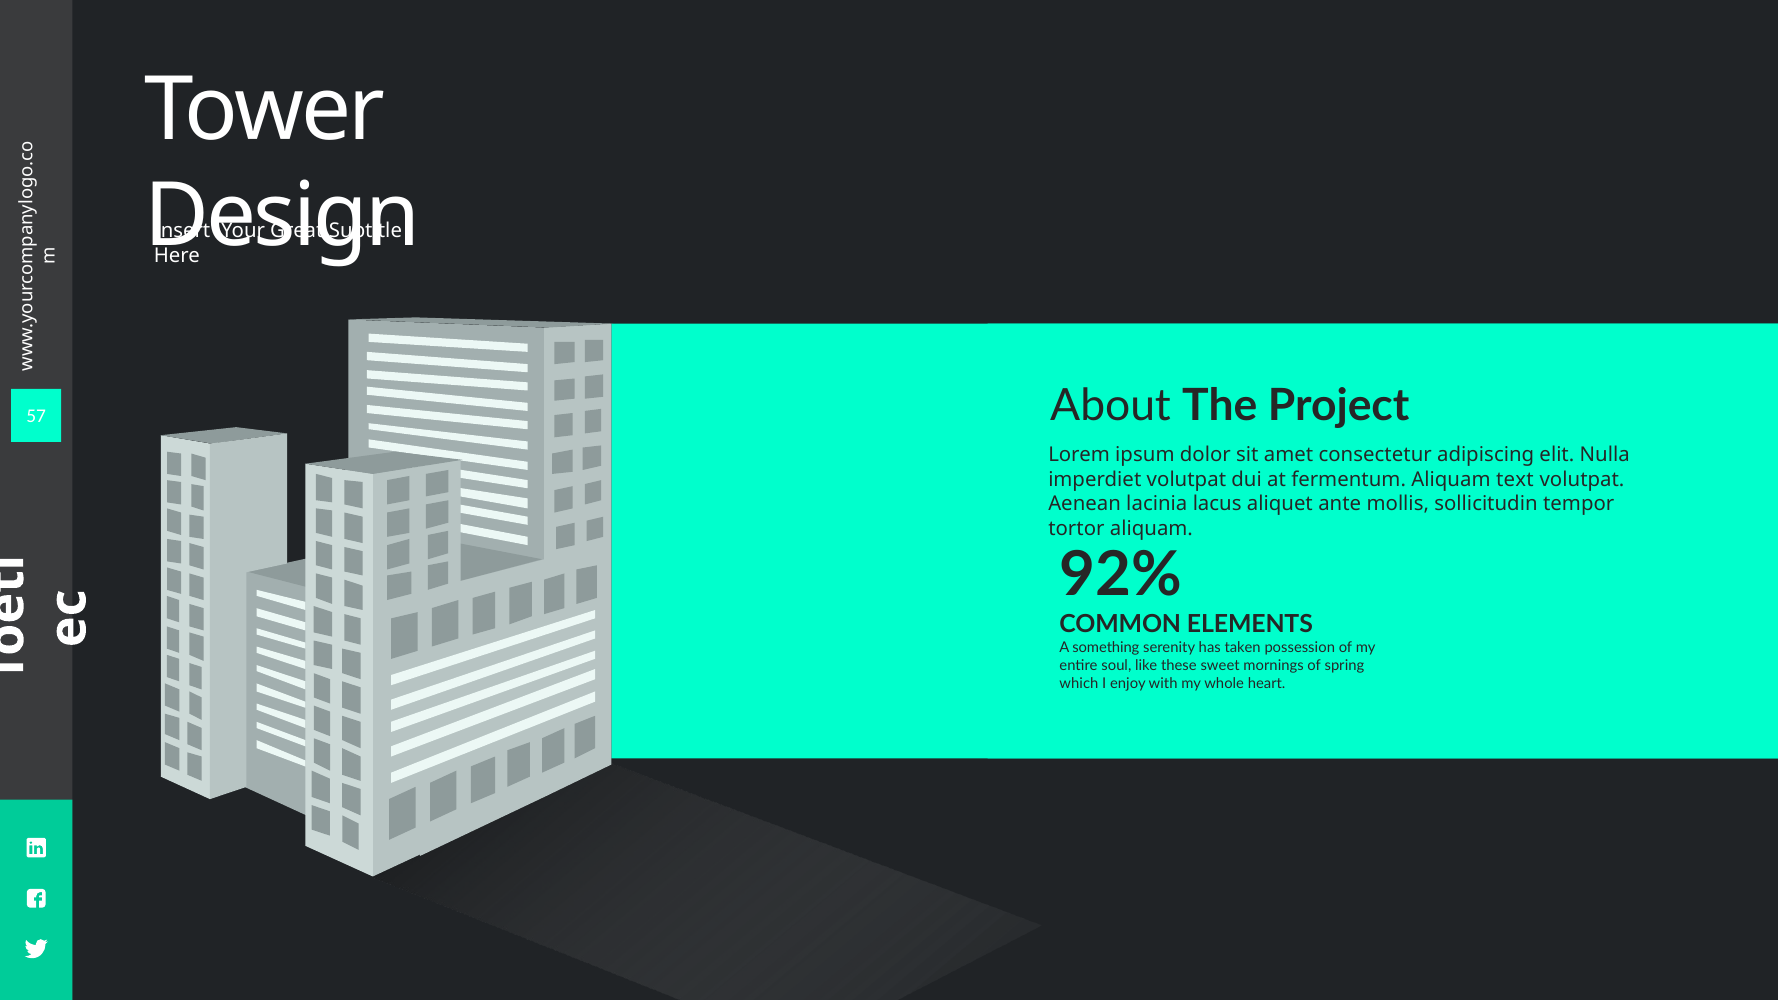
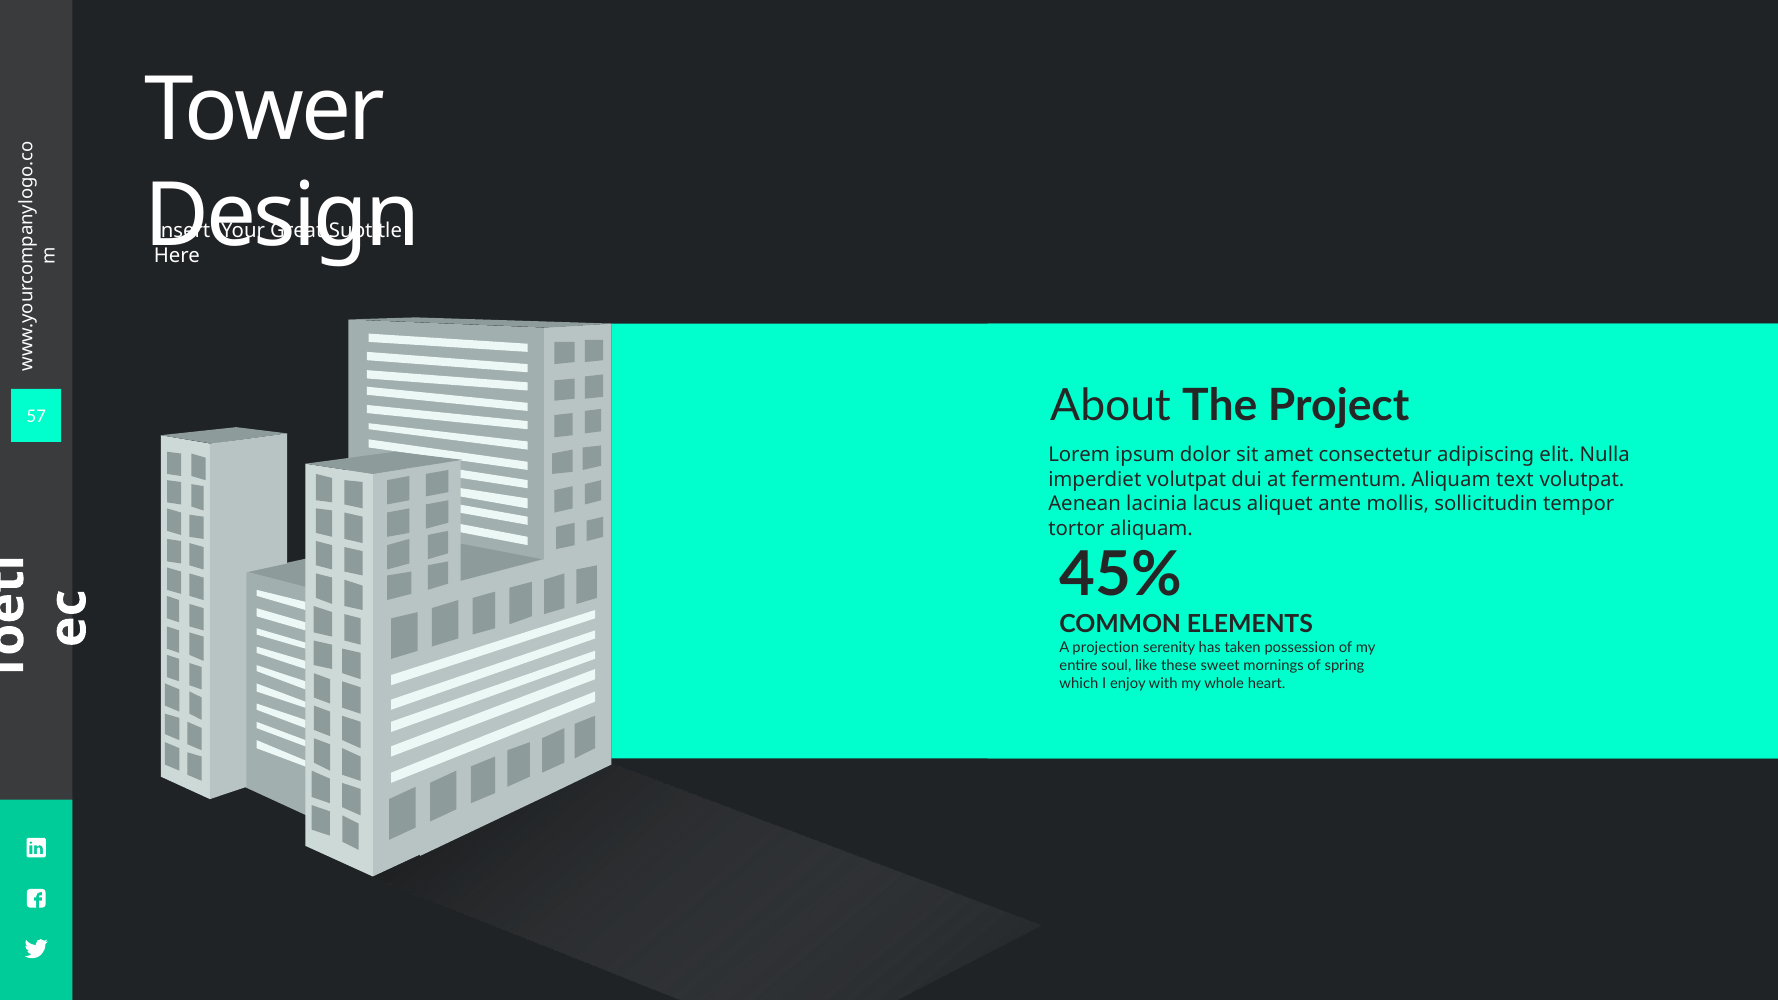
92%: 92% -> 45%
something: something -> projection
